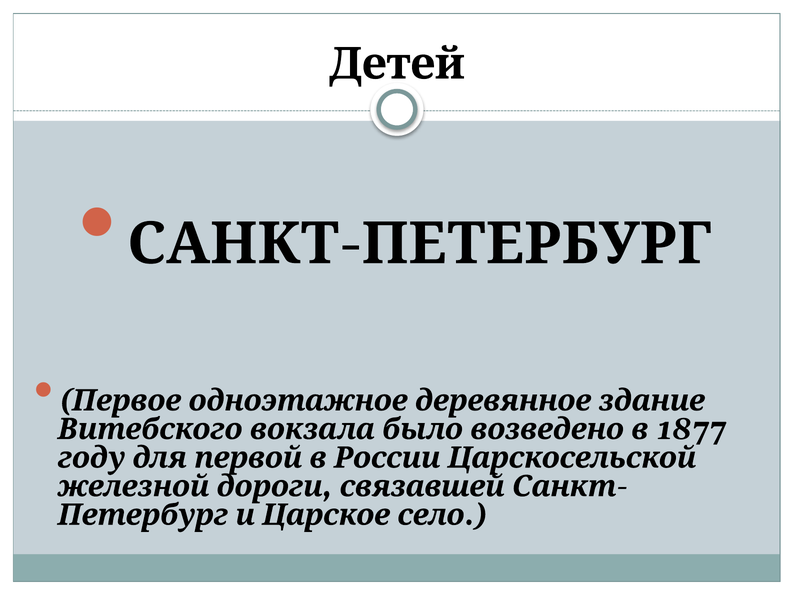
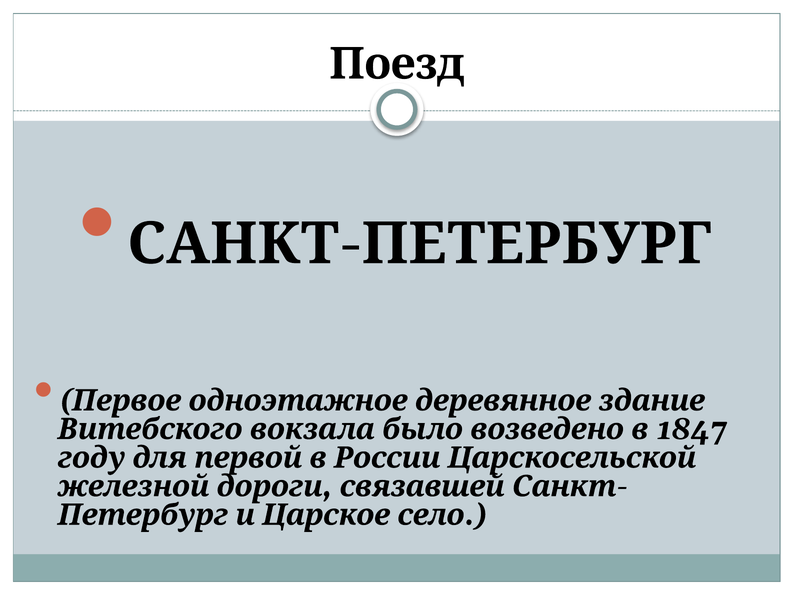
Детей: Детей -> Поезд
1877: 1877 -> 1847
